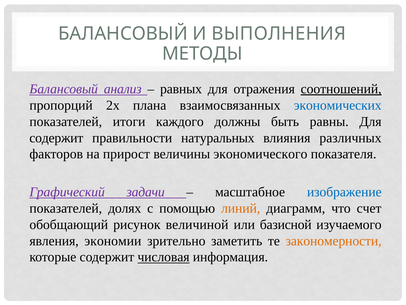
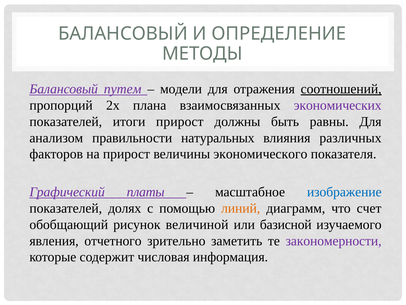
ВЫПОЛНЕНИЯ: ВЫПОЛНЕНИЯ -> ОПРЕДЕЛЕНИЕ
анализ: анализ -> путем
равных: равных -> модели
экономических colour: blue -> purple
итоги каждого: каждого -> прирост
содержит at (56, 138): содержит -> анализом
задачи: задачи -> платы
экономии: экономии -> отчетного
закономерности colour: orange -> purple
числовая underline: present -> none
